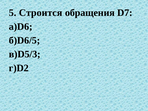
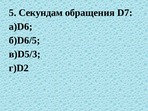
Строится: Строится -> Секундам
